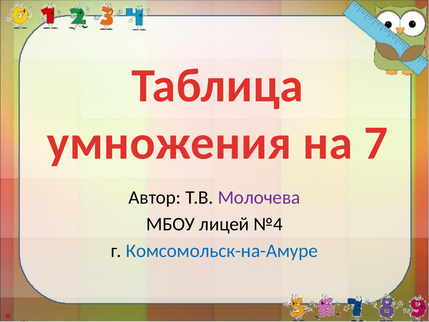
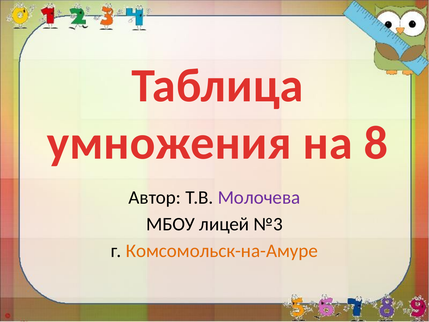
7: 7 -> 8
№4: №4 -> №3
Комсомольск-на-Амуре colour: blue -> orange
